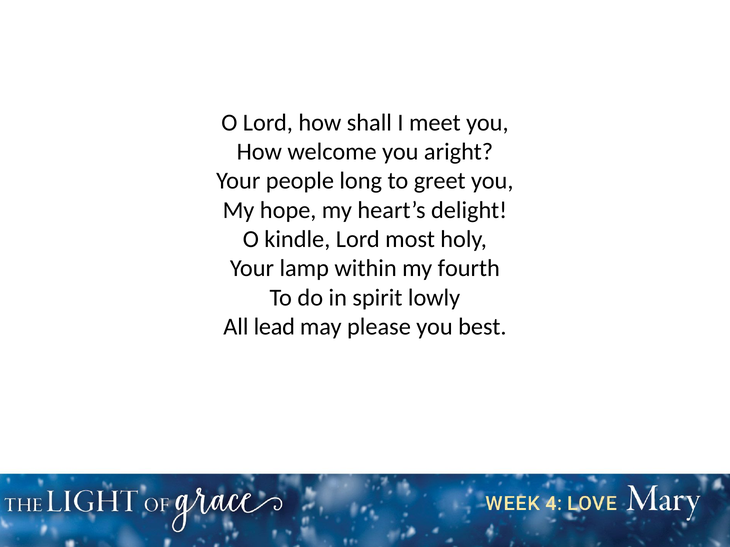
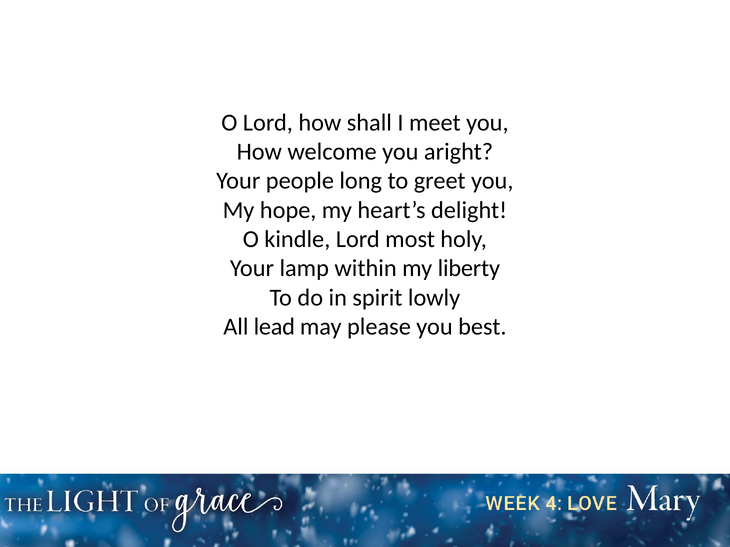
fourth: fourth -> liberty
